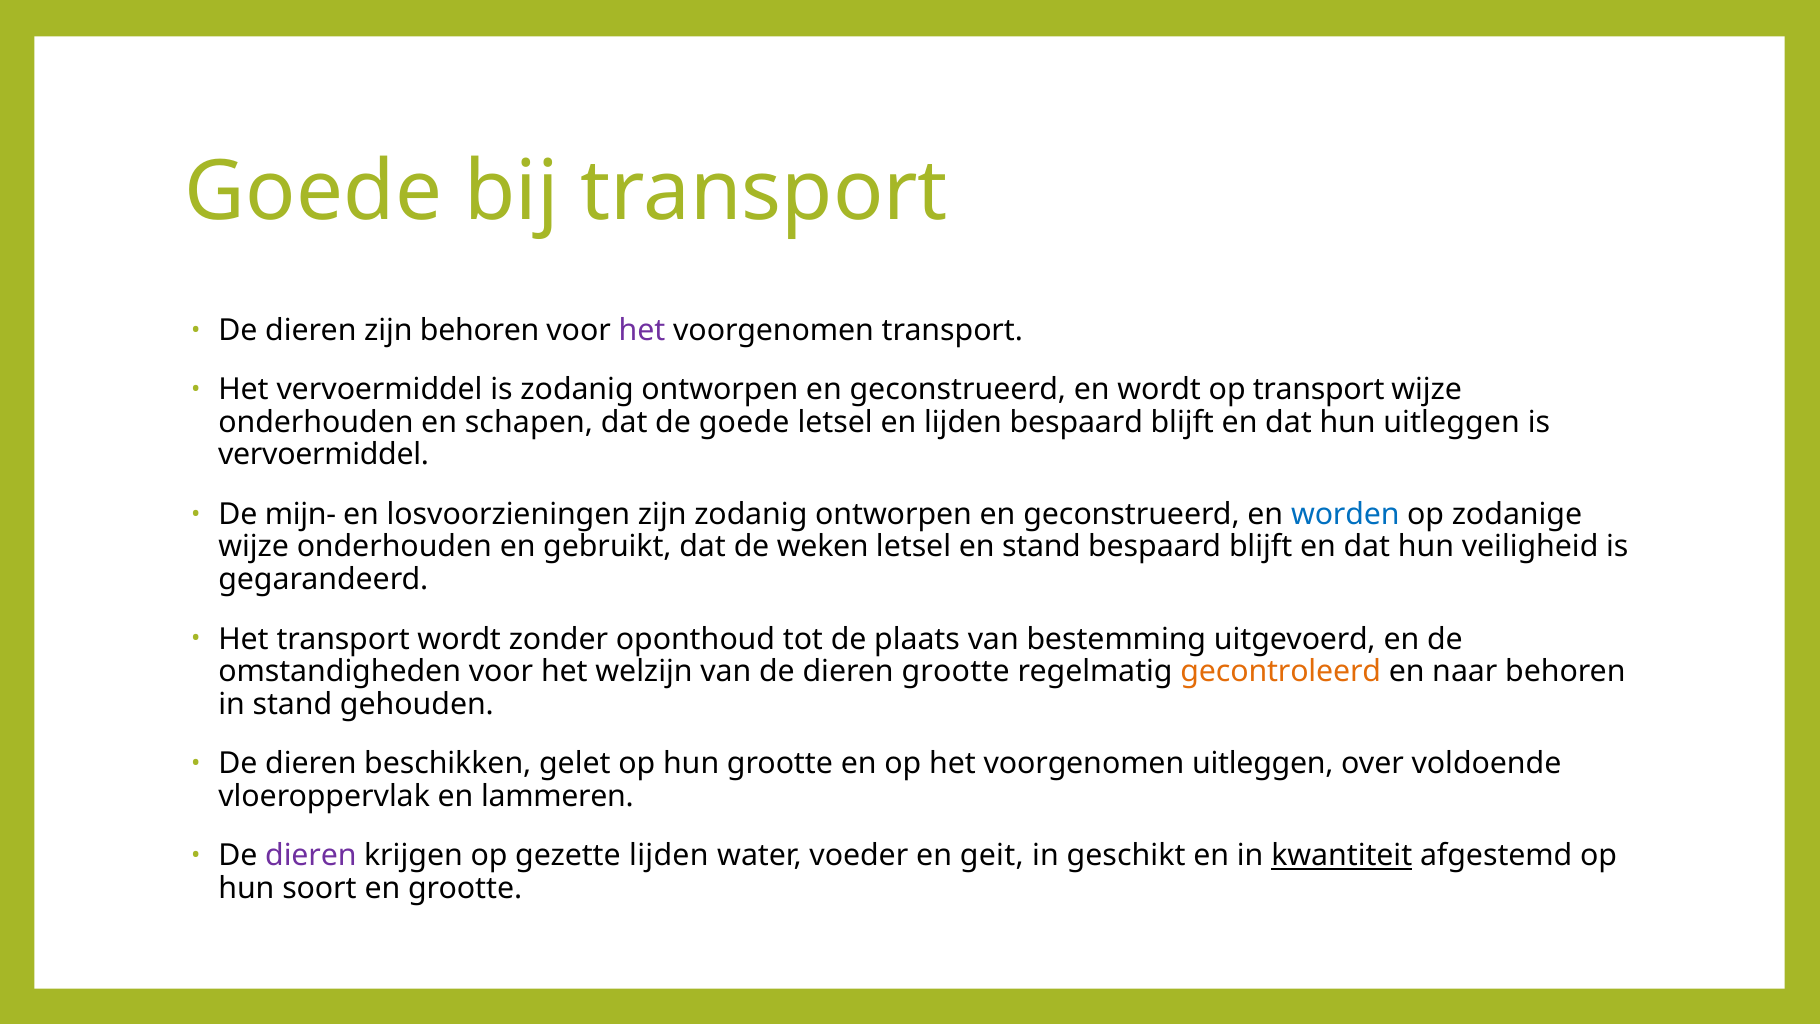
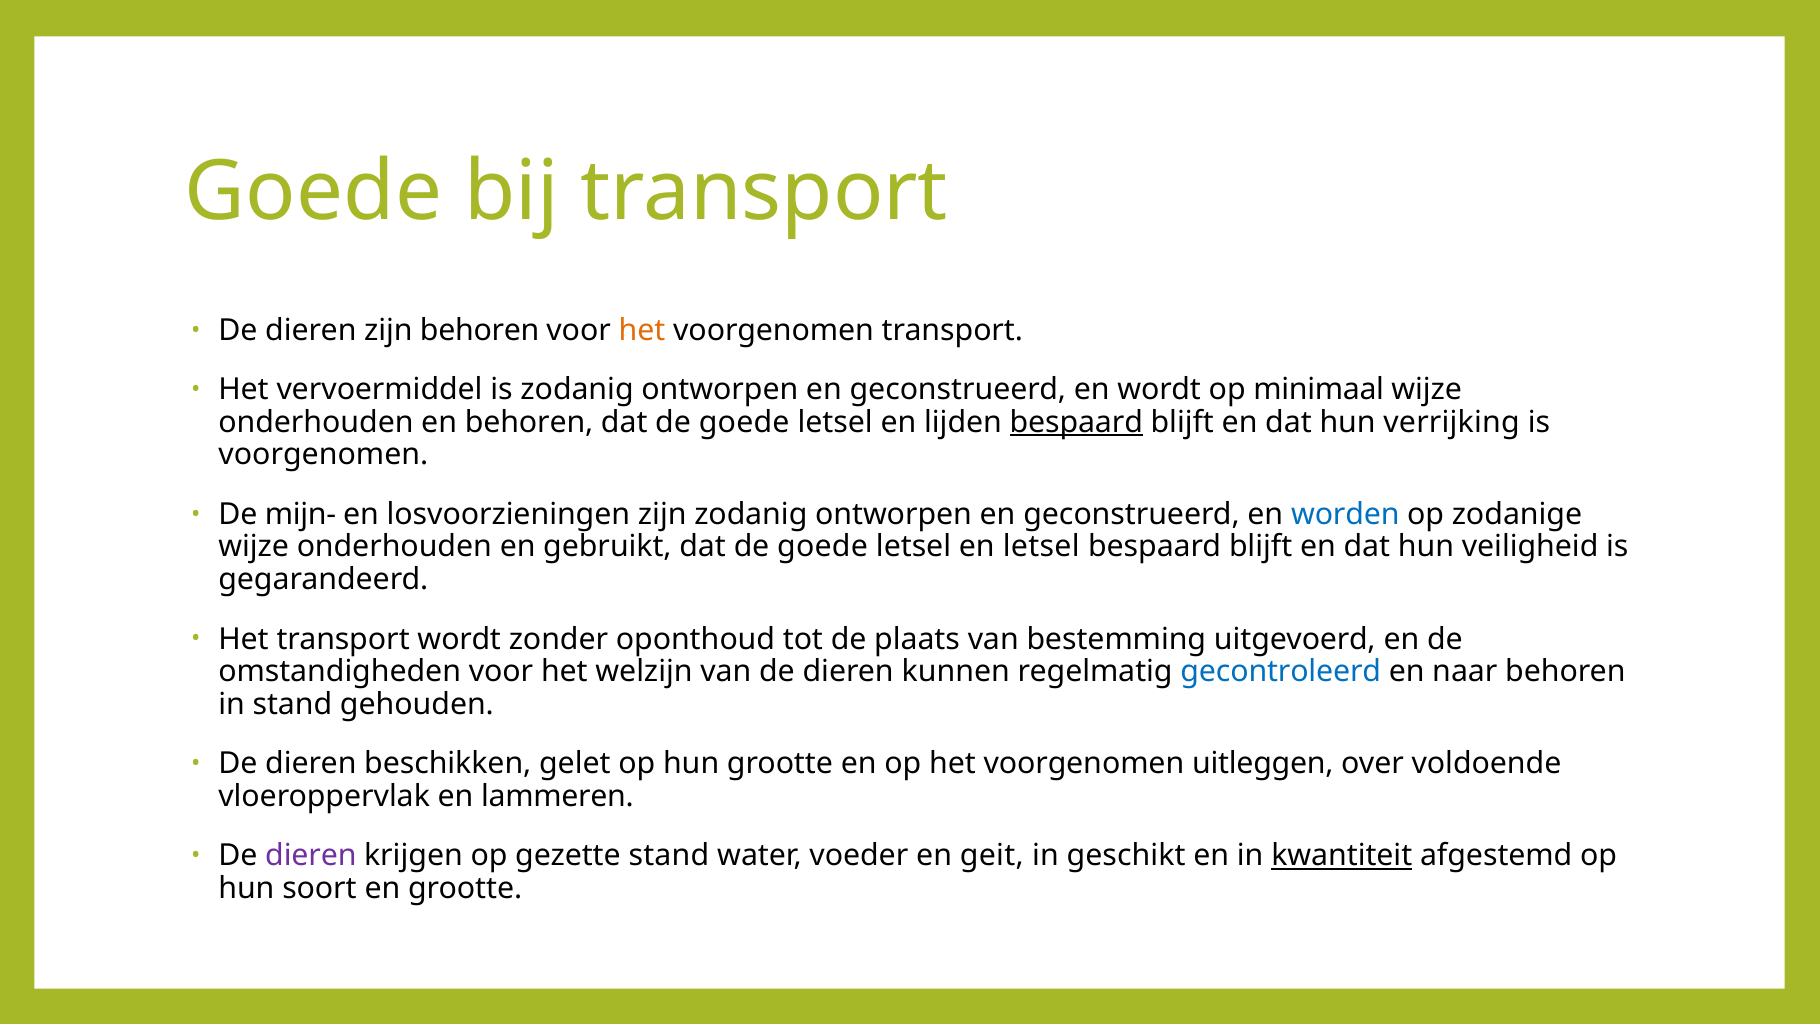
het at (642, 330) colour: purple -> orange
op transport: transport -> minimaal
en schapen: schapen -> behoren
bespaard at (1076, 422) underline: none -> present
hun uitleggen: uitleggen -> verrijking
vervoermiddel at (324, 455): vervoermiddel -> voorgenomen
gebruikt dat de weken: weken -> goede
en stand: stand -> letsel
dieren grootte: grootte -> kunnen
gecontroleerd colour: orange -> blue
gezette lijden: lijden -> stand
